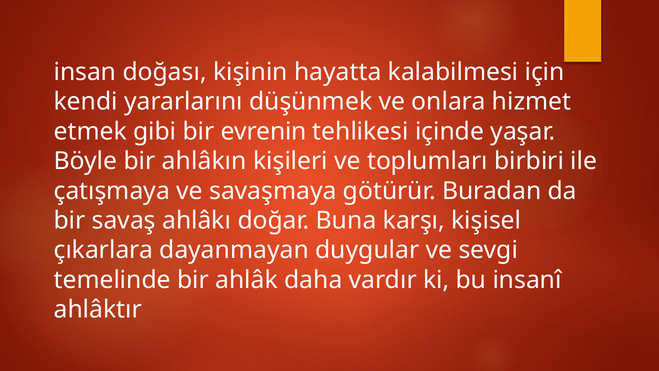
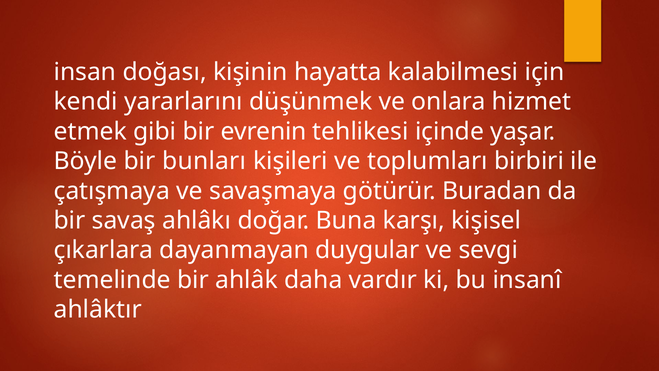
ahlâkın: ahlâkın -> bunları
